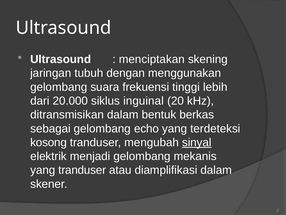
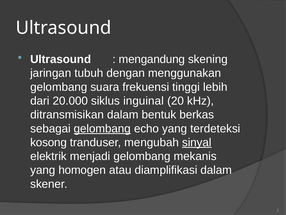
menciptakan: menciptakan -> mengandung
gelombang at (102, 128) underline: none -> present
yang tranduser: tranduser -> homogen
